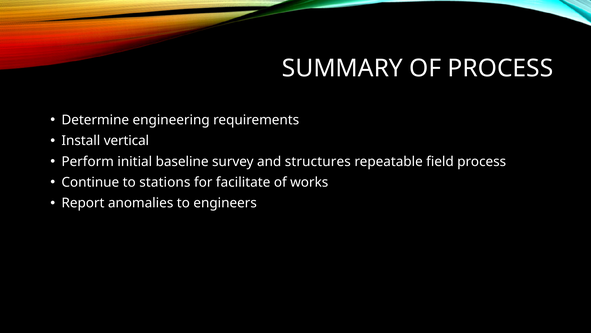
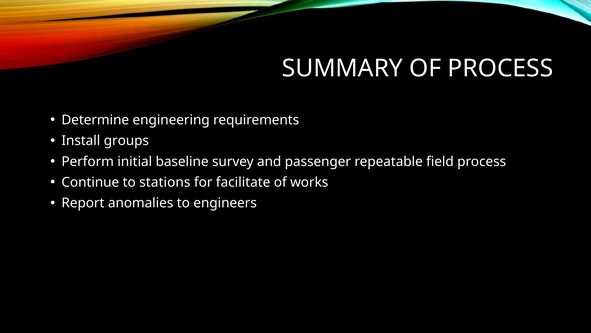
vertical: vertical -> groups
structures: structures -> passenger
